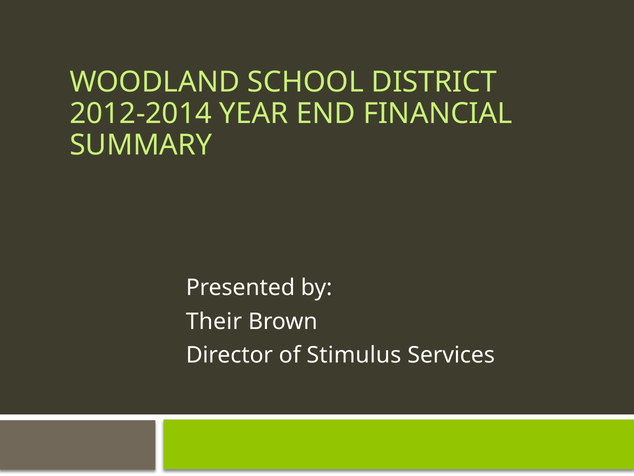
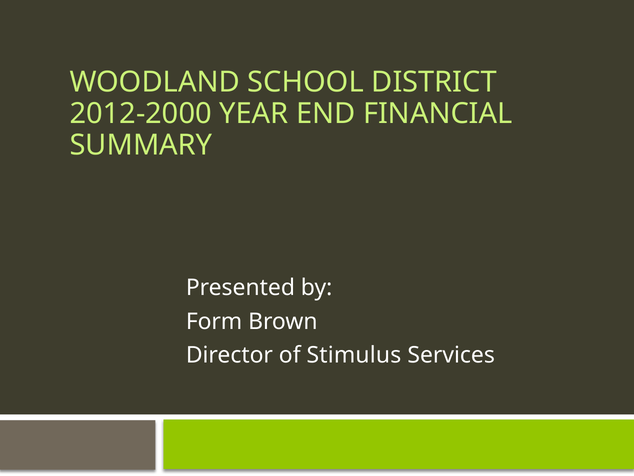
2012-2014: 2012-2014 -> 2012-2000
Their: Their -> Form
